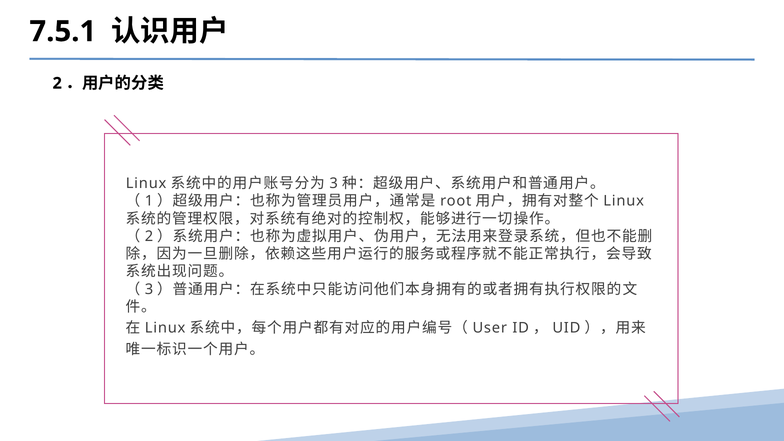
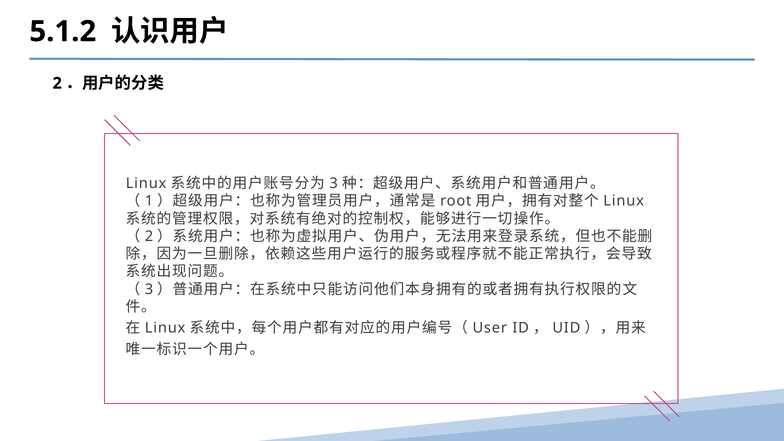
7.5.1: 7.5.1 -> 5.1.2
